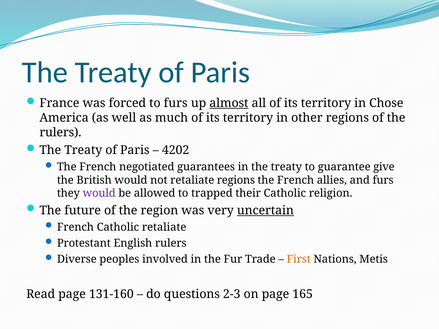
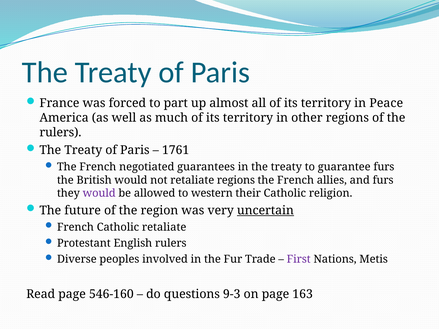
to furs: furs -> part
almost underline: present -> none
Chose: Chose -> Peace
4202: 4202 -> 1761
guarantee give: give -> furs
trapped: trapped -> western
First colour: orange -> purple
131-160: 131-160 -> 546-160
2-3: 2-3 -> 9-3
165: 165 -> 163
